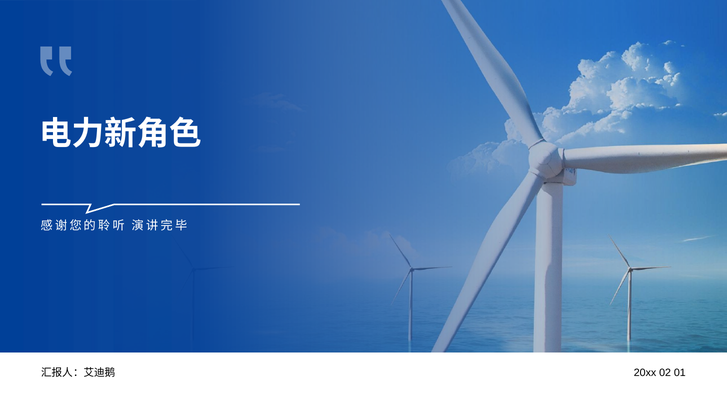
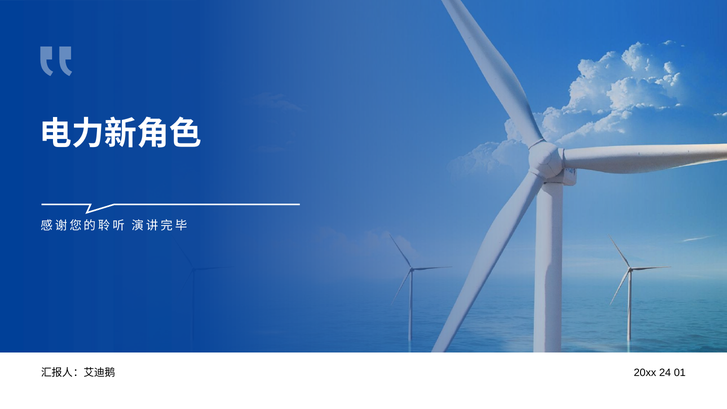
02: 02 -> 24
